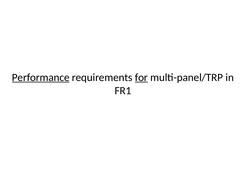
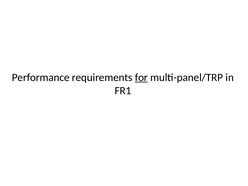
Performance underline: present -> none
